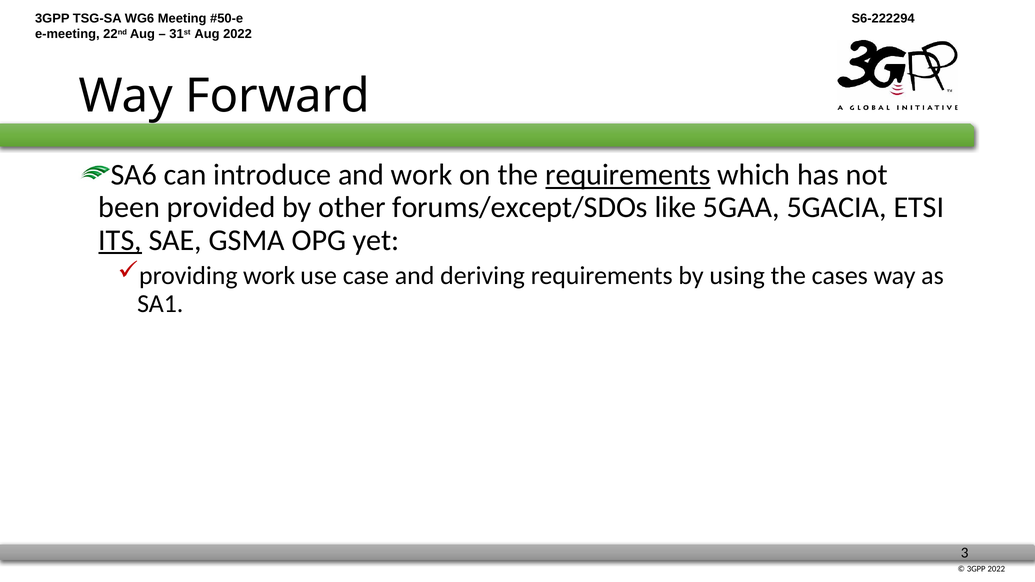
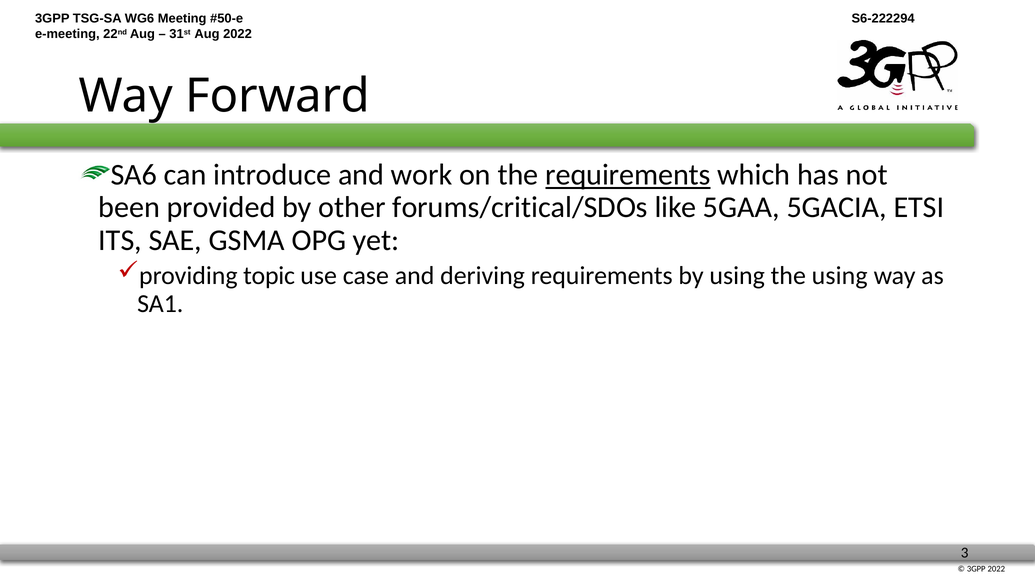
forums/except/SDOs: forums/except/SDOs -> forums/critical/SDOs
ITS underline: present -> none
providing work: work -> topic
the cases: cases -> using
